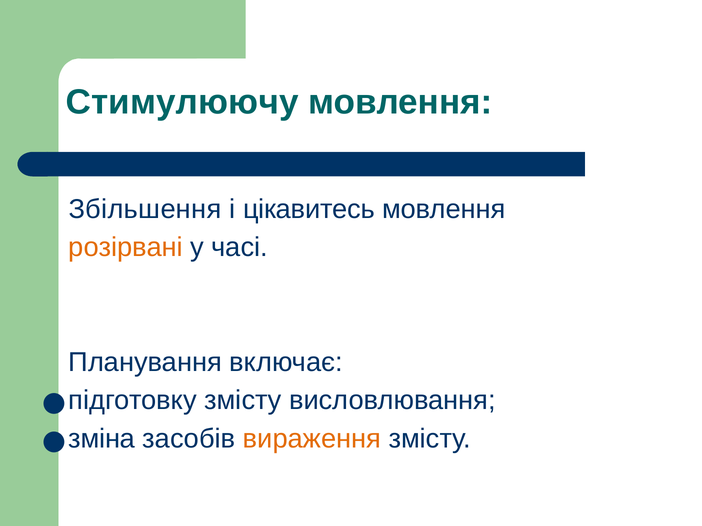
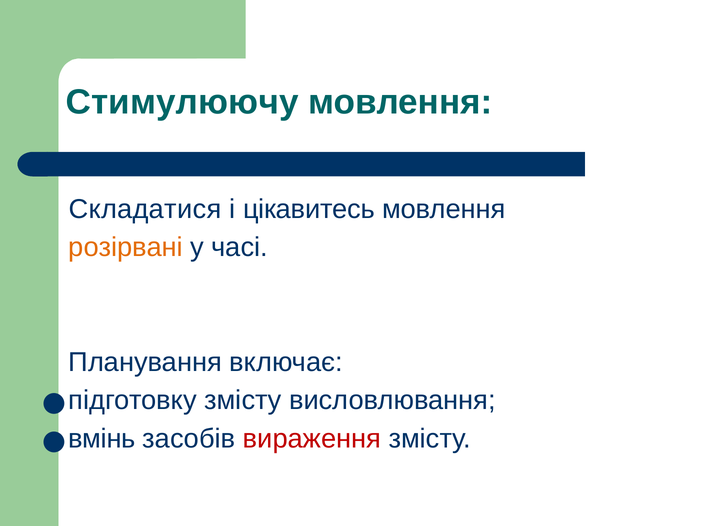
Збільшення: Збільшення -> Складатися
зміна: зміна -> вмінь
вираження colour: orange -> red
